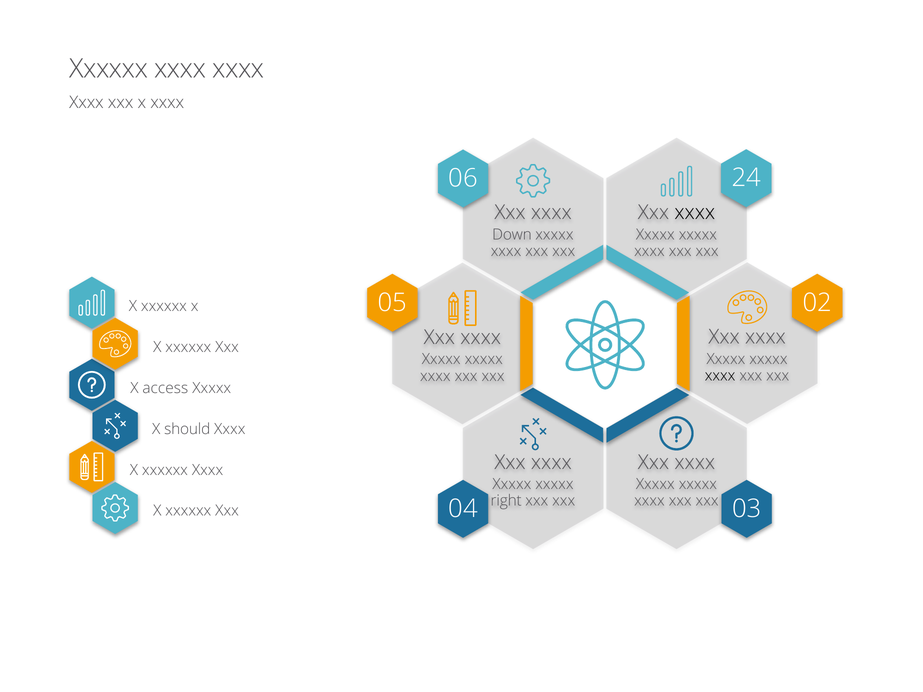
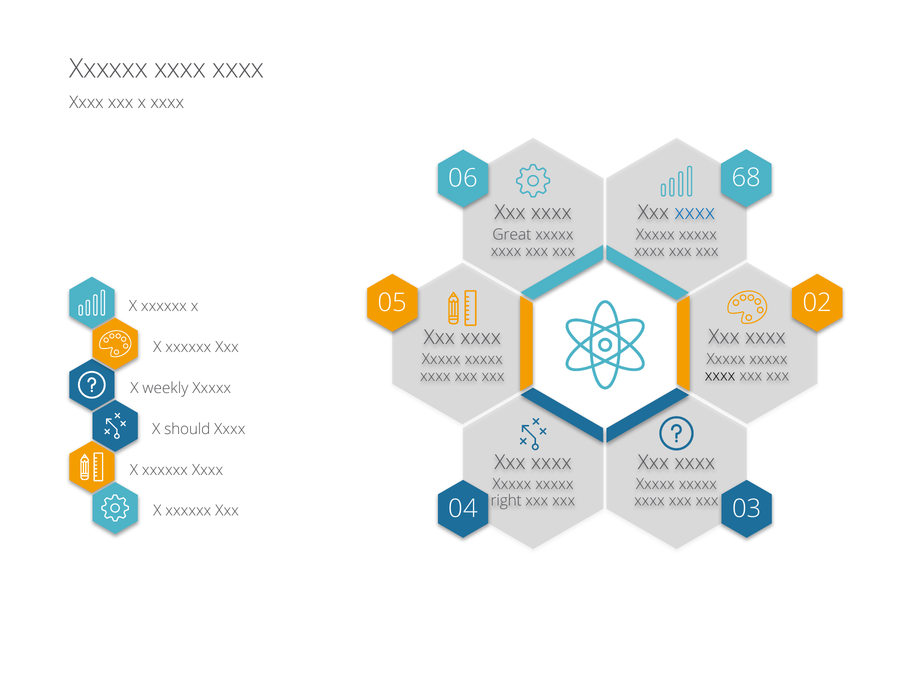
24: 24 -> 68
xxxx at (695, 213) colour: black -> blue
Down: Down -> Great
access: access -> weekly
